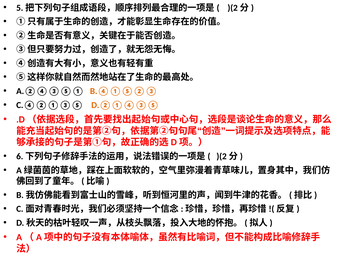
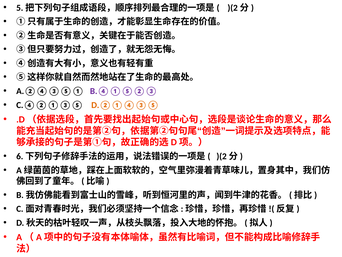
B.④①⑤②③ colour: orange -> purple
